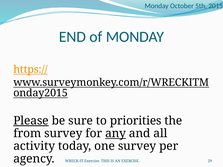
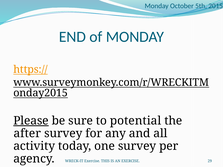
priorities: priorities -> potential
from: from -> after
any underline: present -> none
